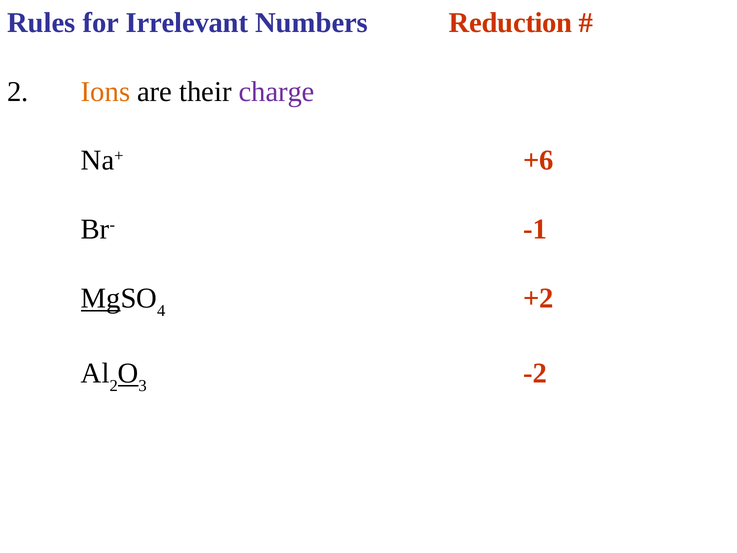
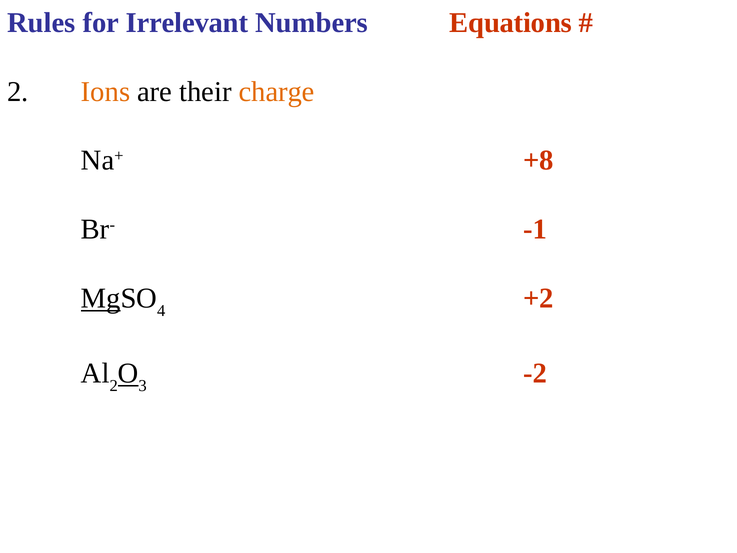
Reduction: Reduction -> Equations
charge colour: purple -> orange
+6: +6 -> +8
